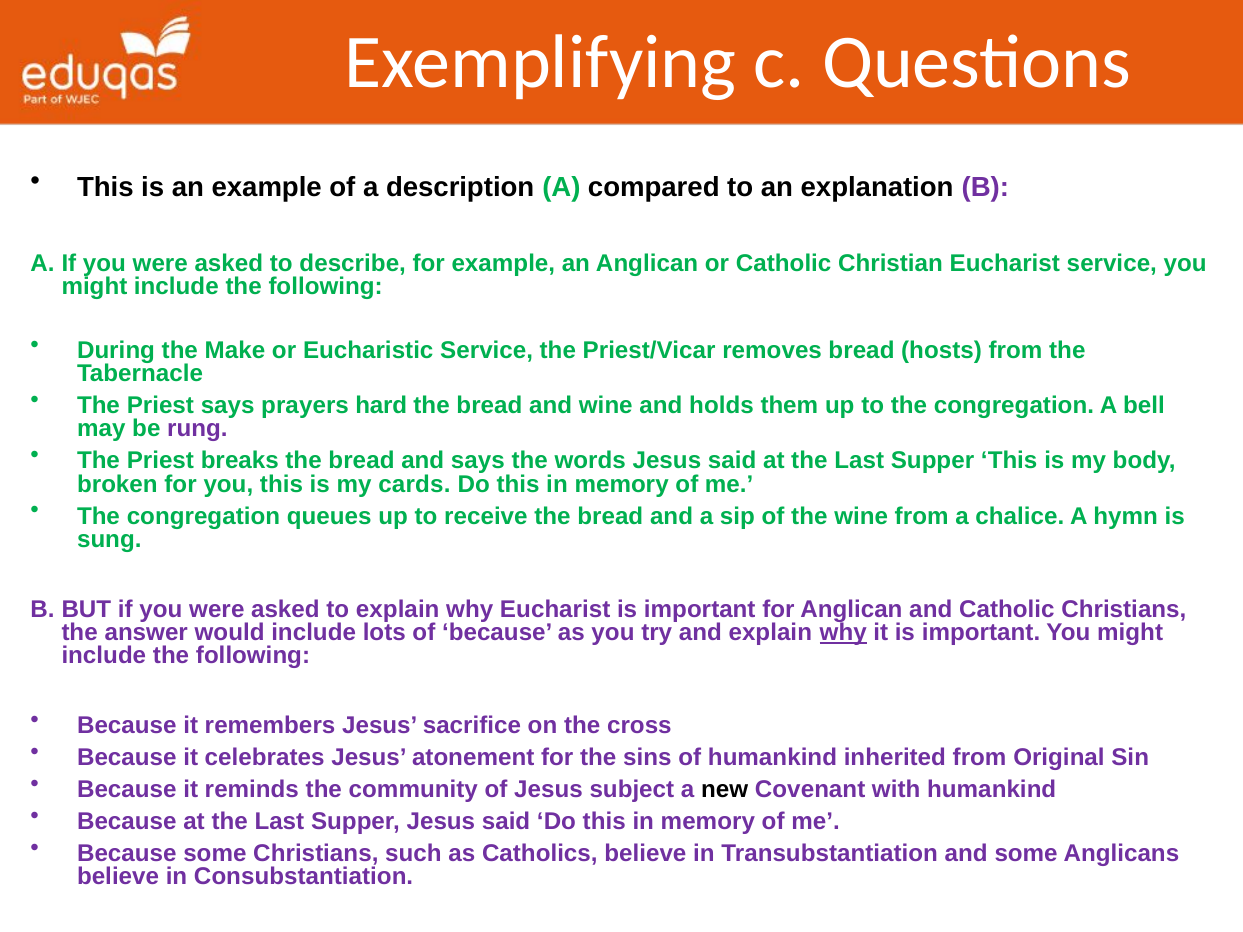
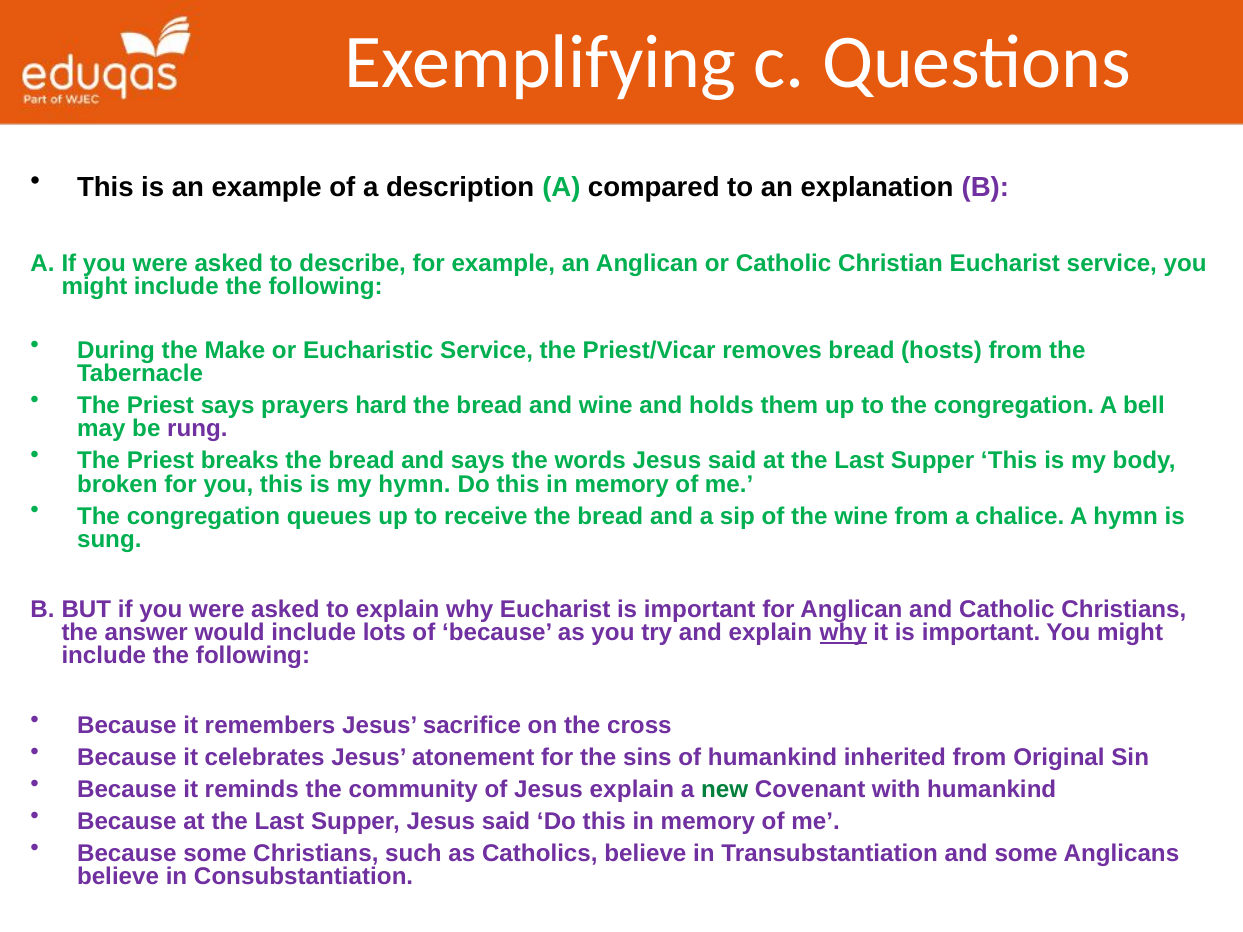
my cards: cards -> hymn
Jesus subject: subject -> explain
new colour: black -> green
